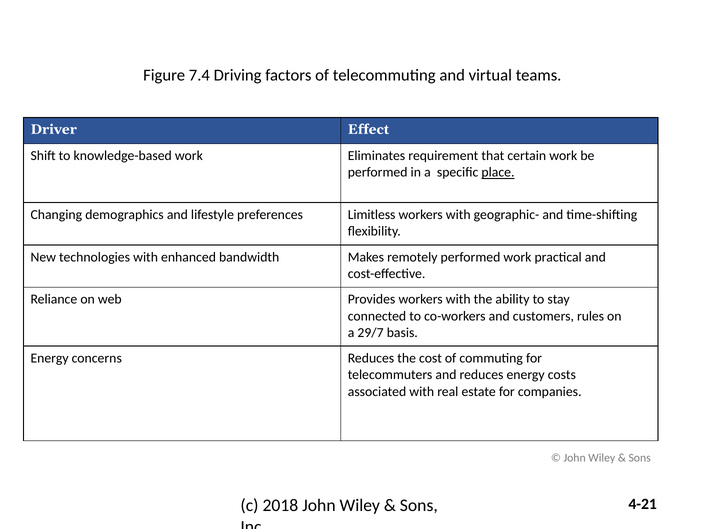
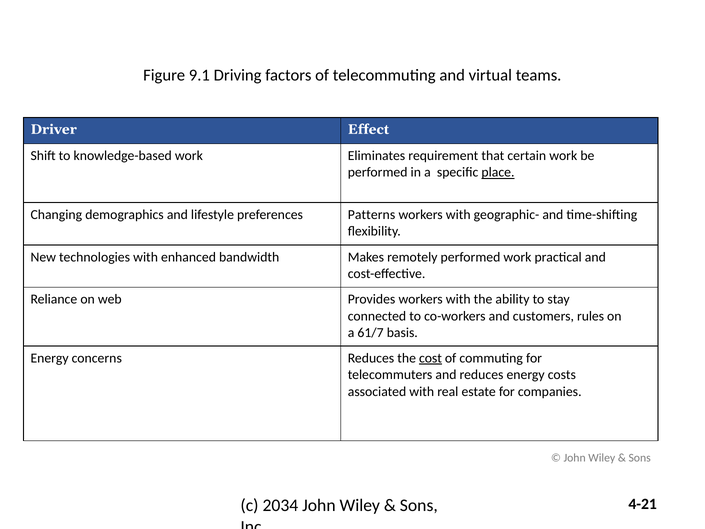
7.4: 7.4 -> 9.1
Limitless: Limitless -> Patterns
29/7: 29/7 -> 61/7
cost underline: none -> present
2018: 2018 -> 2034
